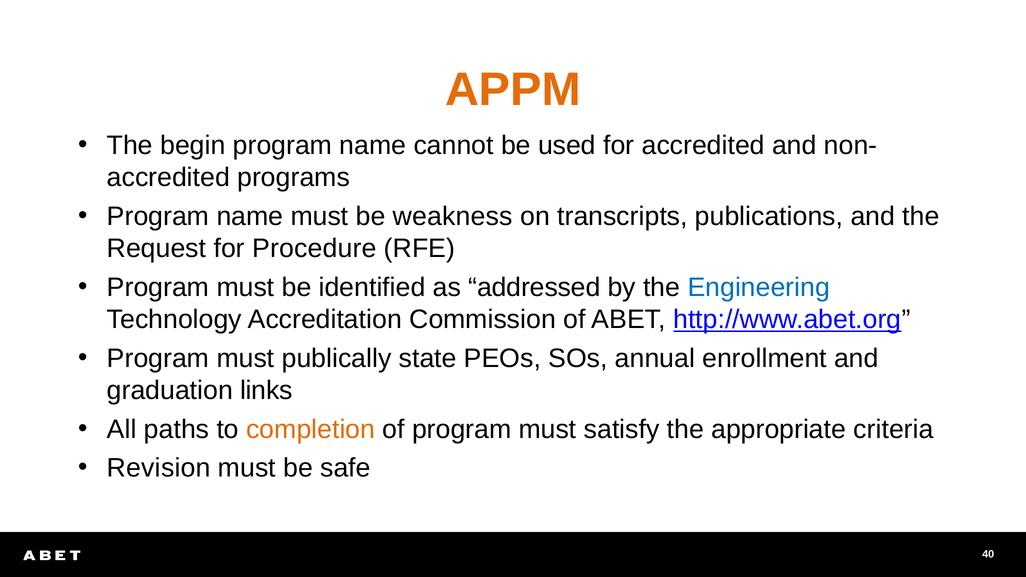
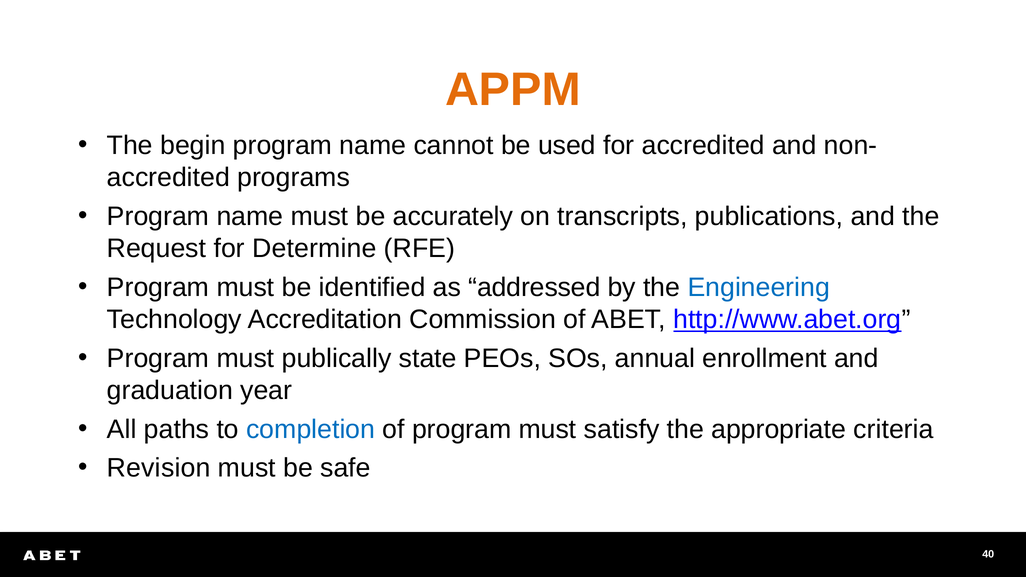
weakness: weakness -> accurately
Procedure: Procedure -> Determine
links: links -> year
completion colour: orange -> blue
